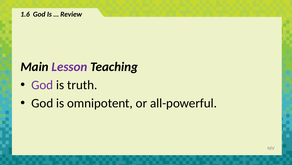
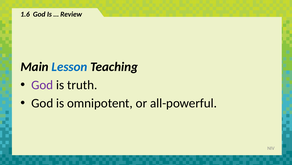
Lesson colour: purple -> blue
